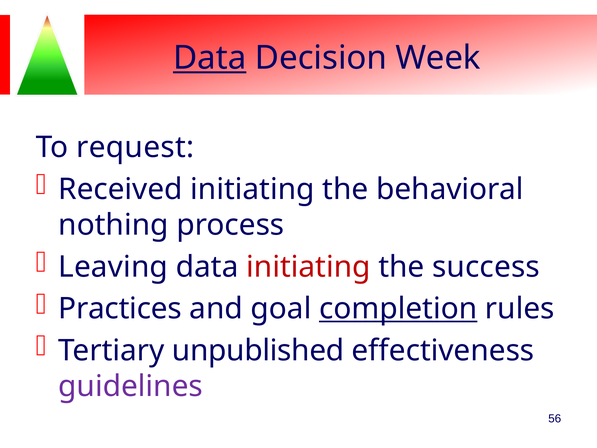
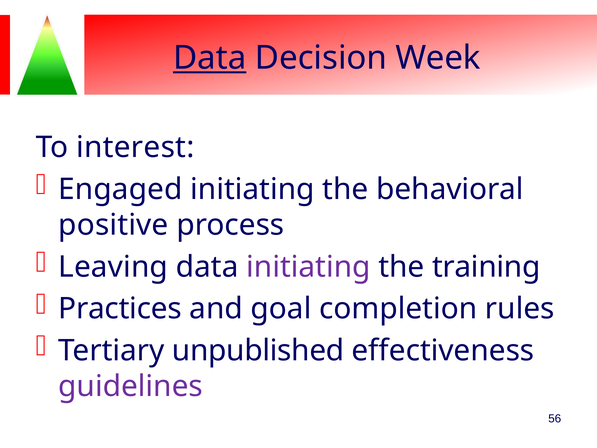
request: request -> interest
Received: Received -> Engaged
nothing: nothing -> positive
initiating at (308, 267) colour: red -> purple
success: success -> training
completion underline: present -> none
